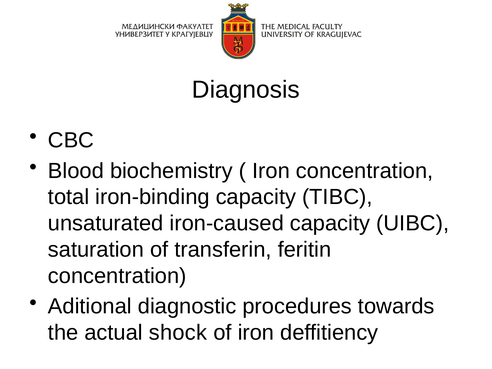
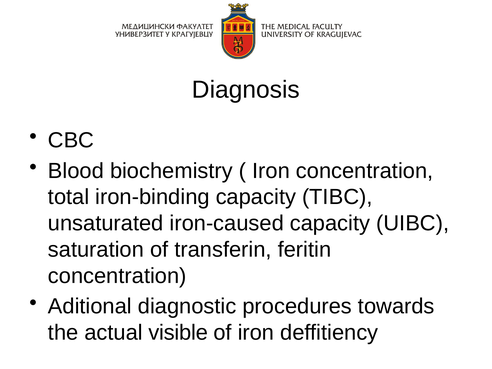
shock: shock -> visible
